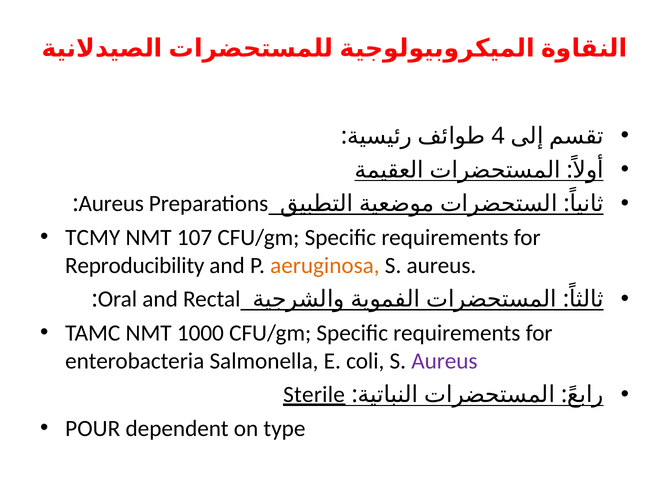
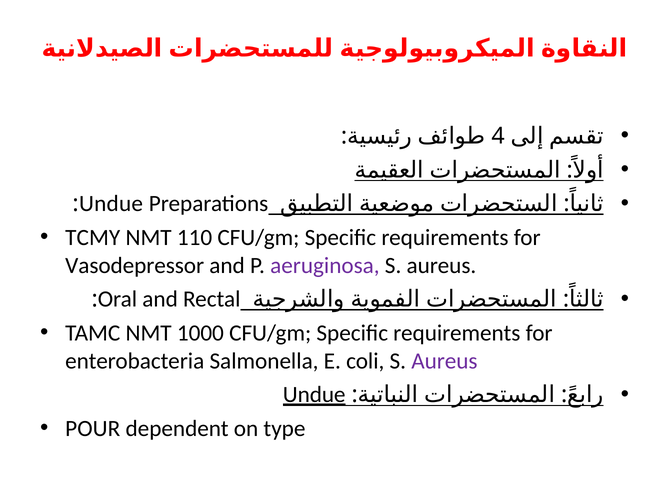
Aureus at (111, 204): Aureus -> Undue
107: 107 -> 110
Reproducibility: Reproducibility -> Vasodepressor
aeruginosa colour: orange -> purple
Sterile at (314, 395): Sterile -> Undue
